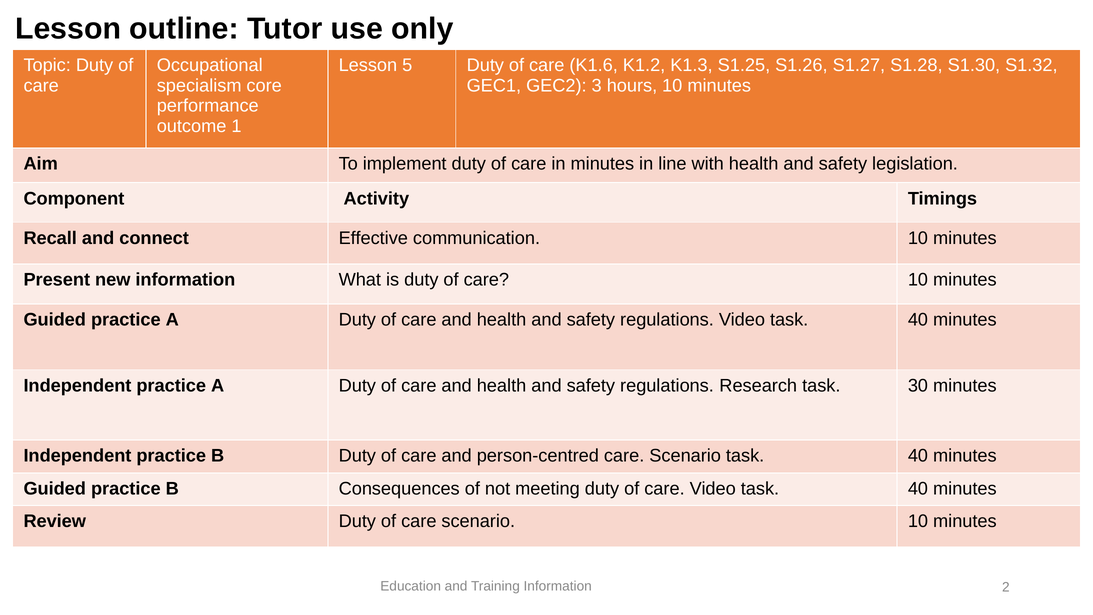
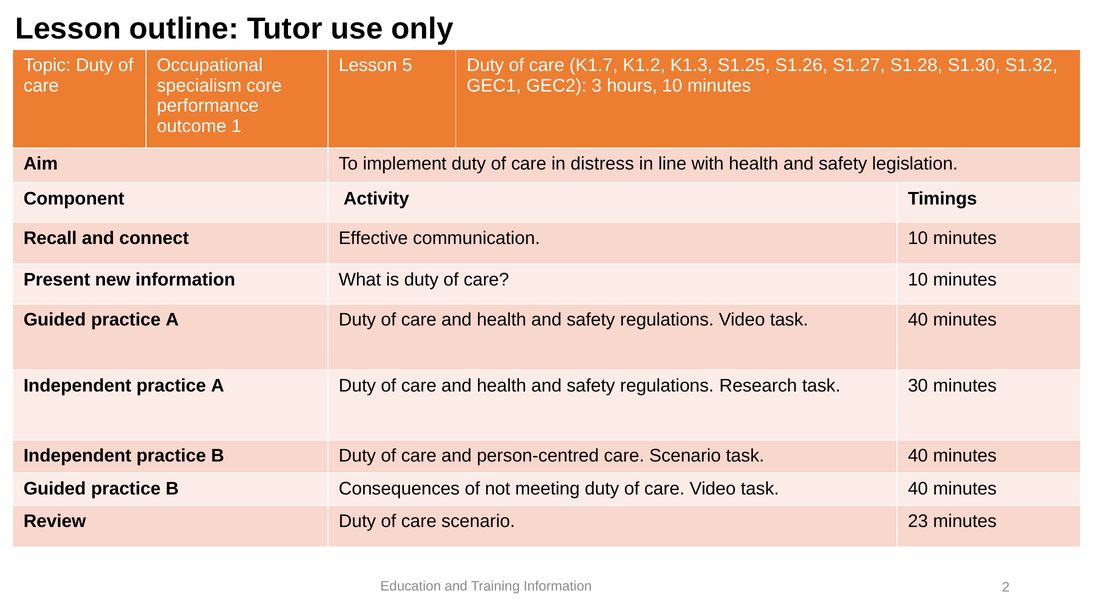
K1.6: K1.6 -> K1.7
in minutes: minutes -> distress
scenario 10: 10 -> 23
